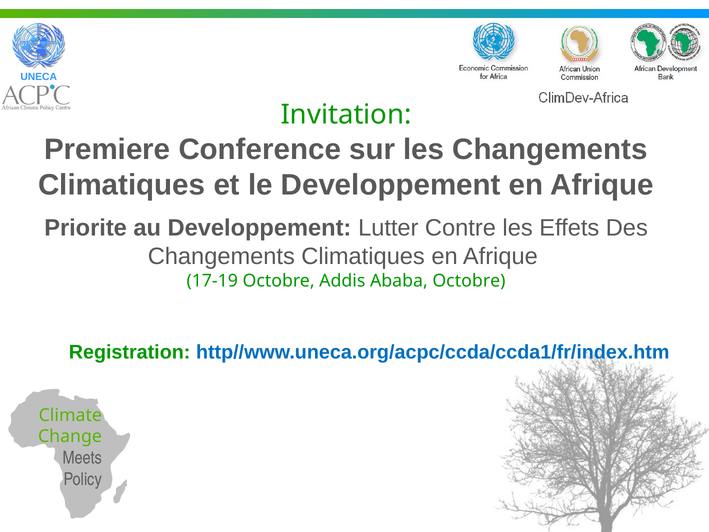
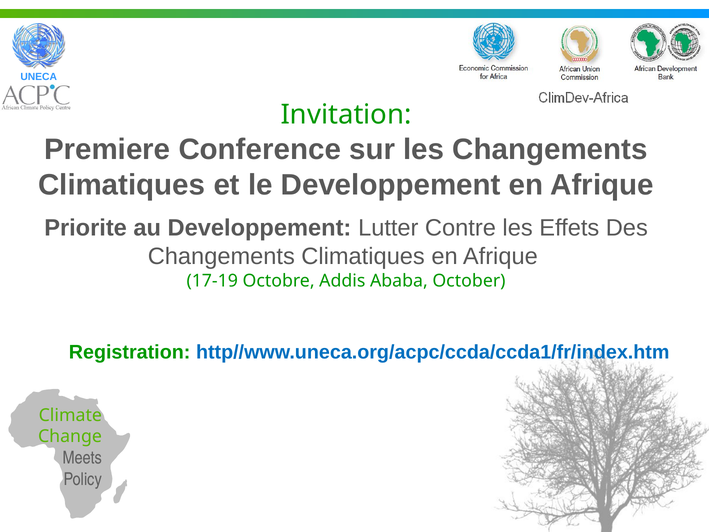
Ababa Octobre: Octobre -> October
